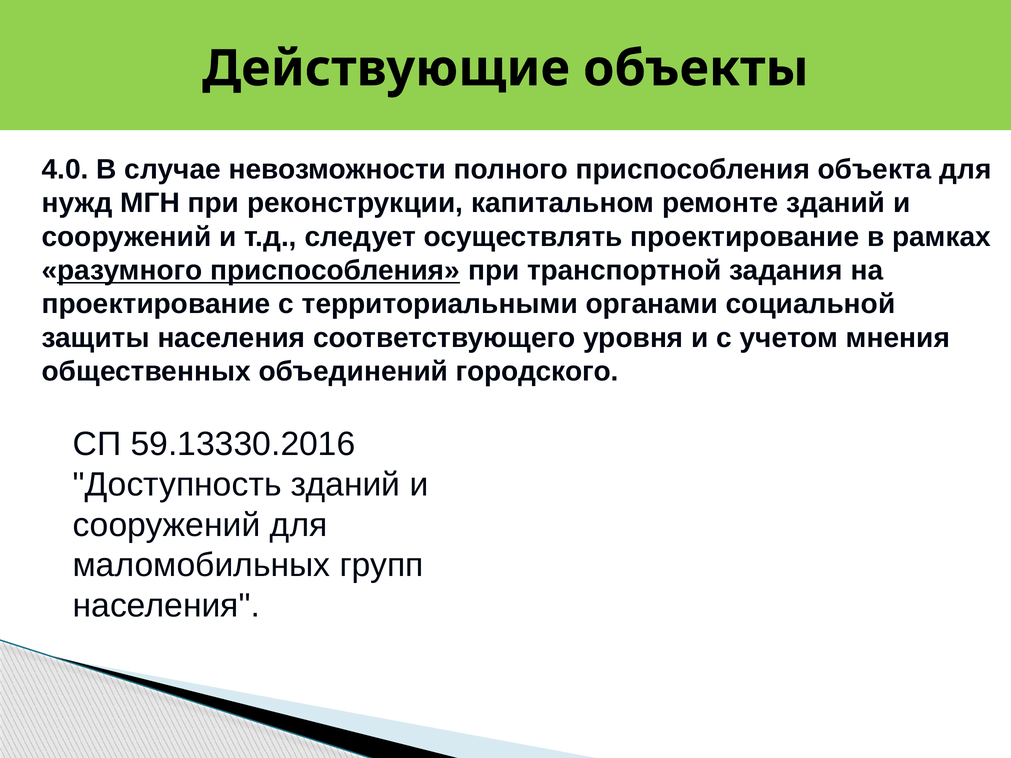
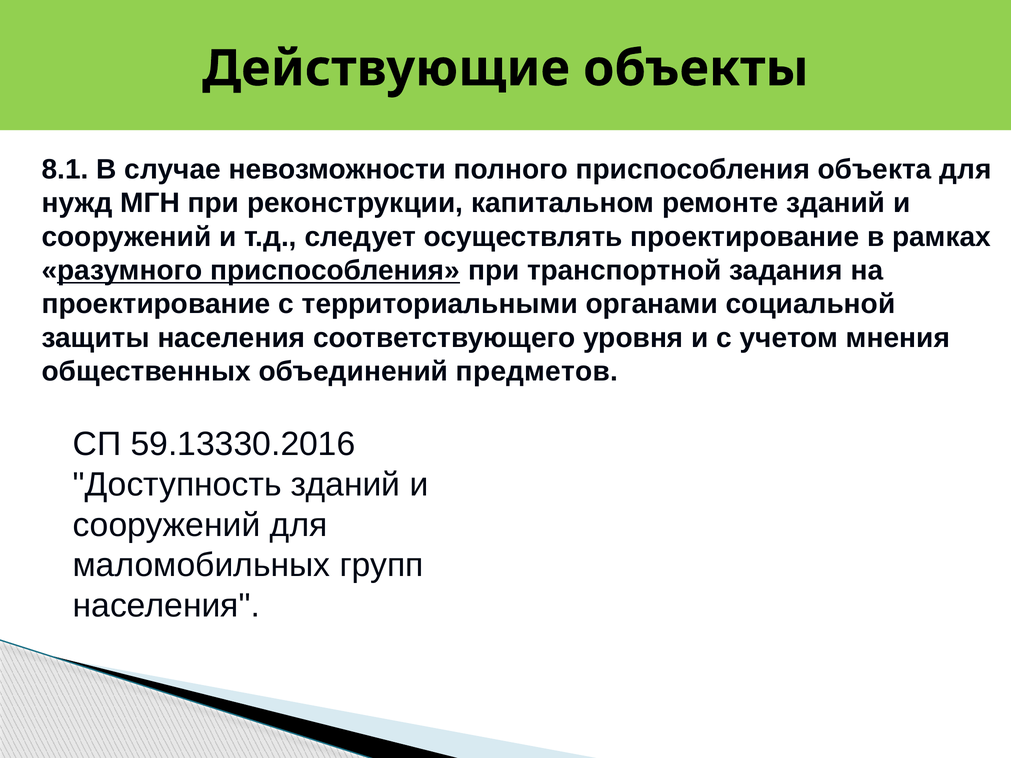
4.0: 4.0 -> 8.1
городского: городского -> предметов
